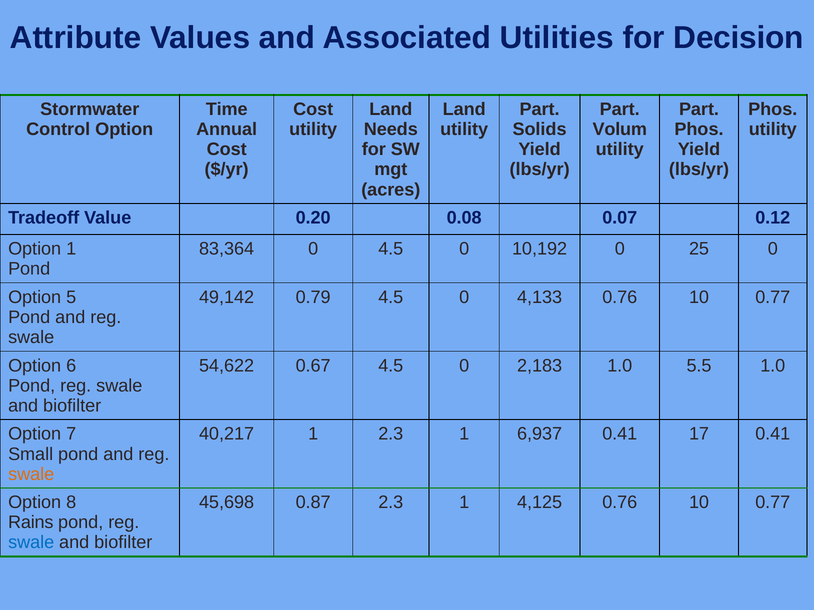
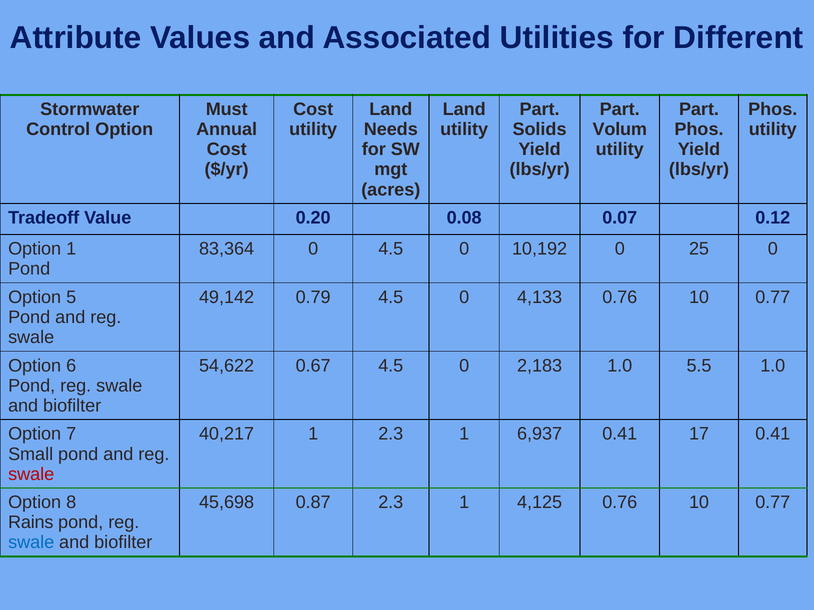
Decision: Decision -> Different
Time: Time -> Must
swale at (31, 475) colour: orange -> red
